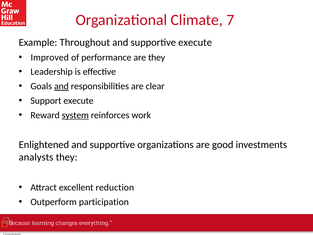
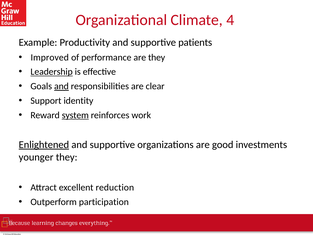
7: 7 -> 4
Throughout: Throughout -> Productivity
supportive execute: execute -> patients
Leadership underline: none -> present
Support execute: execute -> identity
Enlightened underline: none -> present
analysts: analysts -> younger
